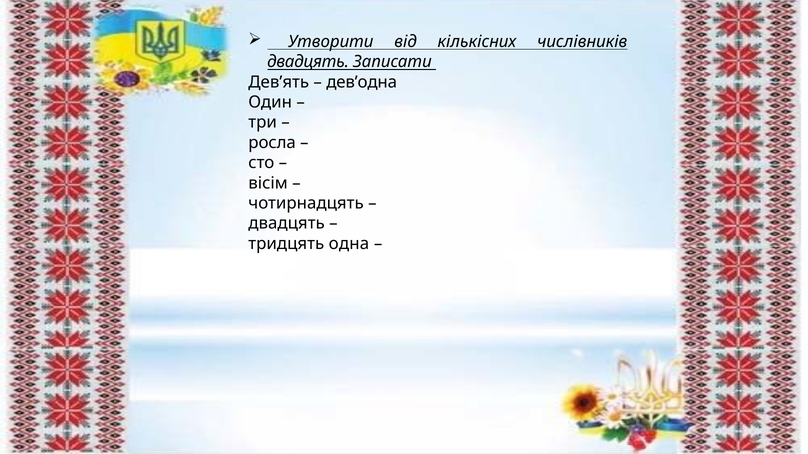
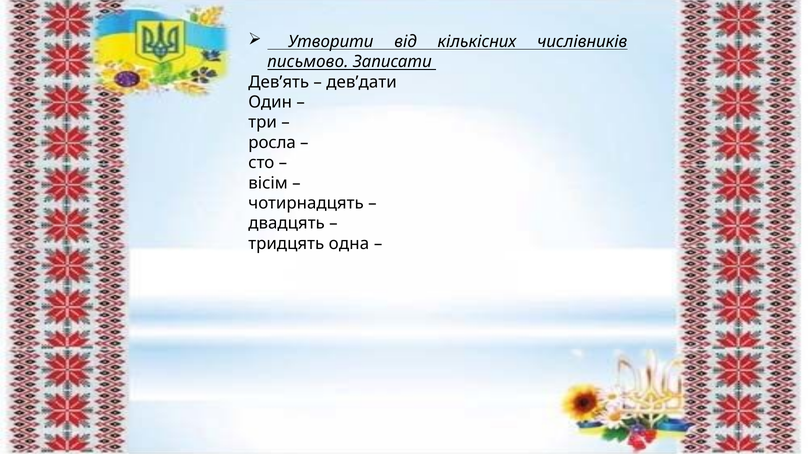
двадцять at (308, 62): двадцять -> письмово
дев’одна: дев’одна -> дев’дати
